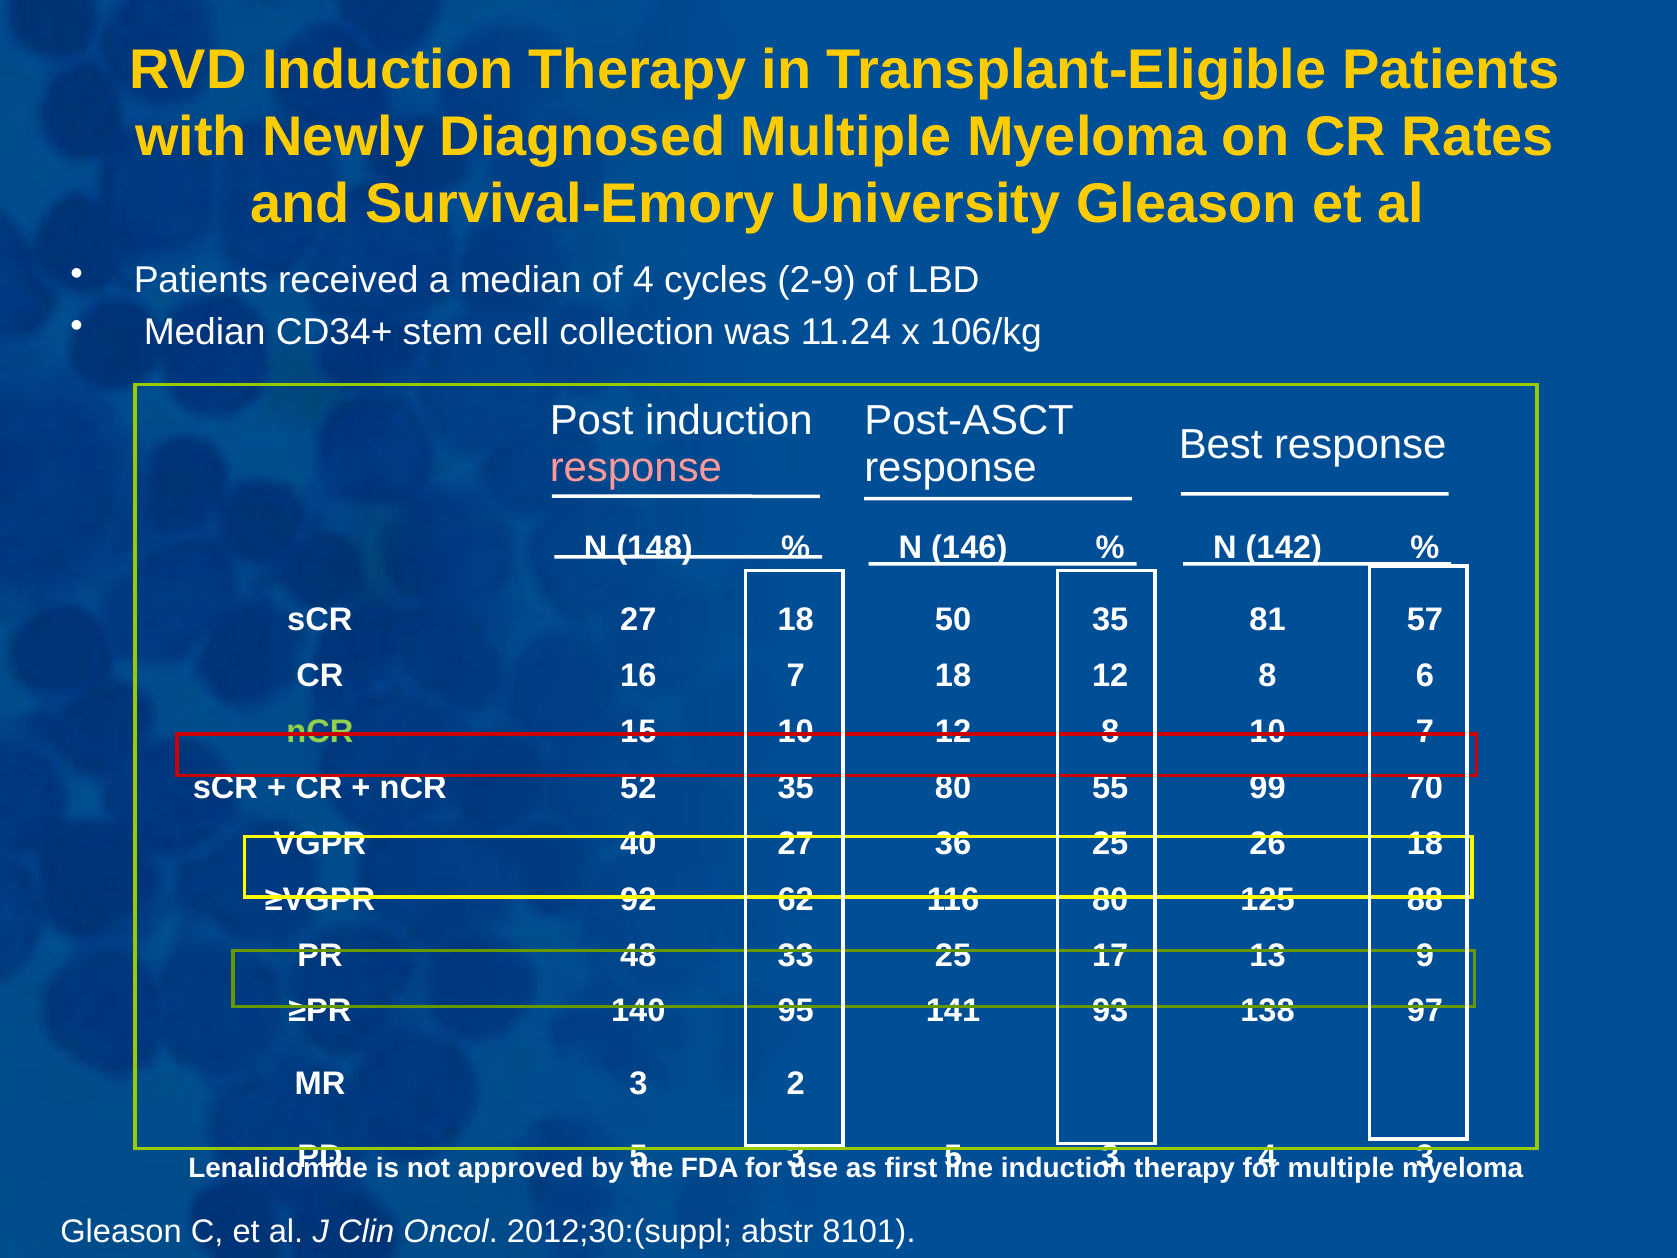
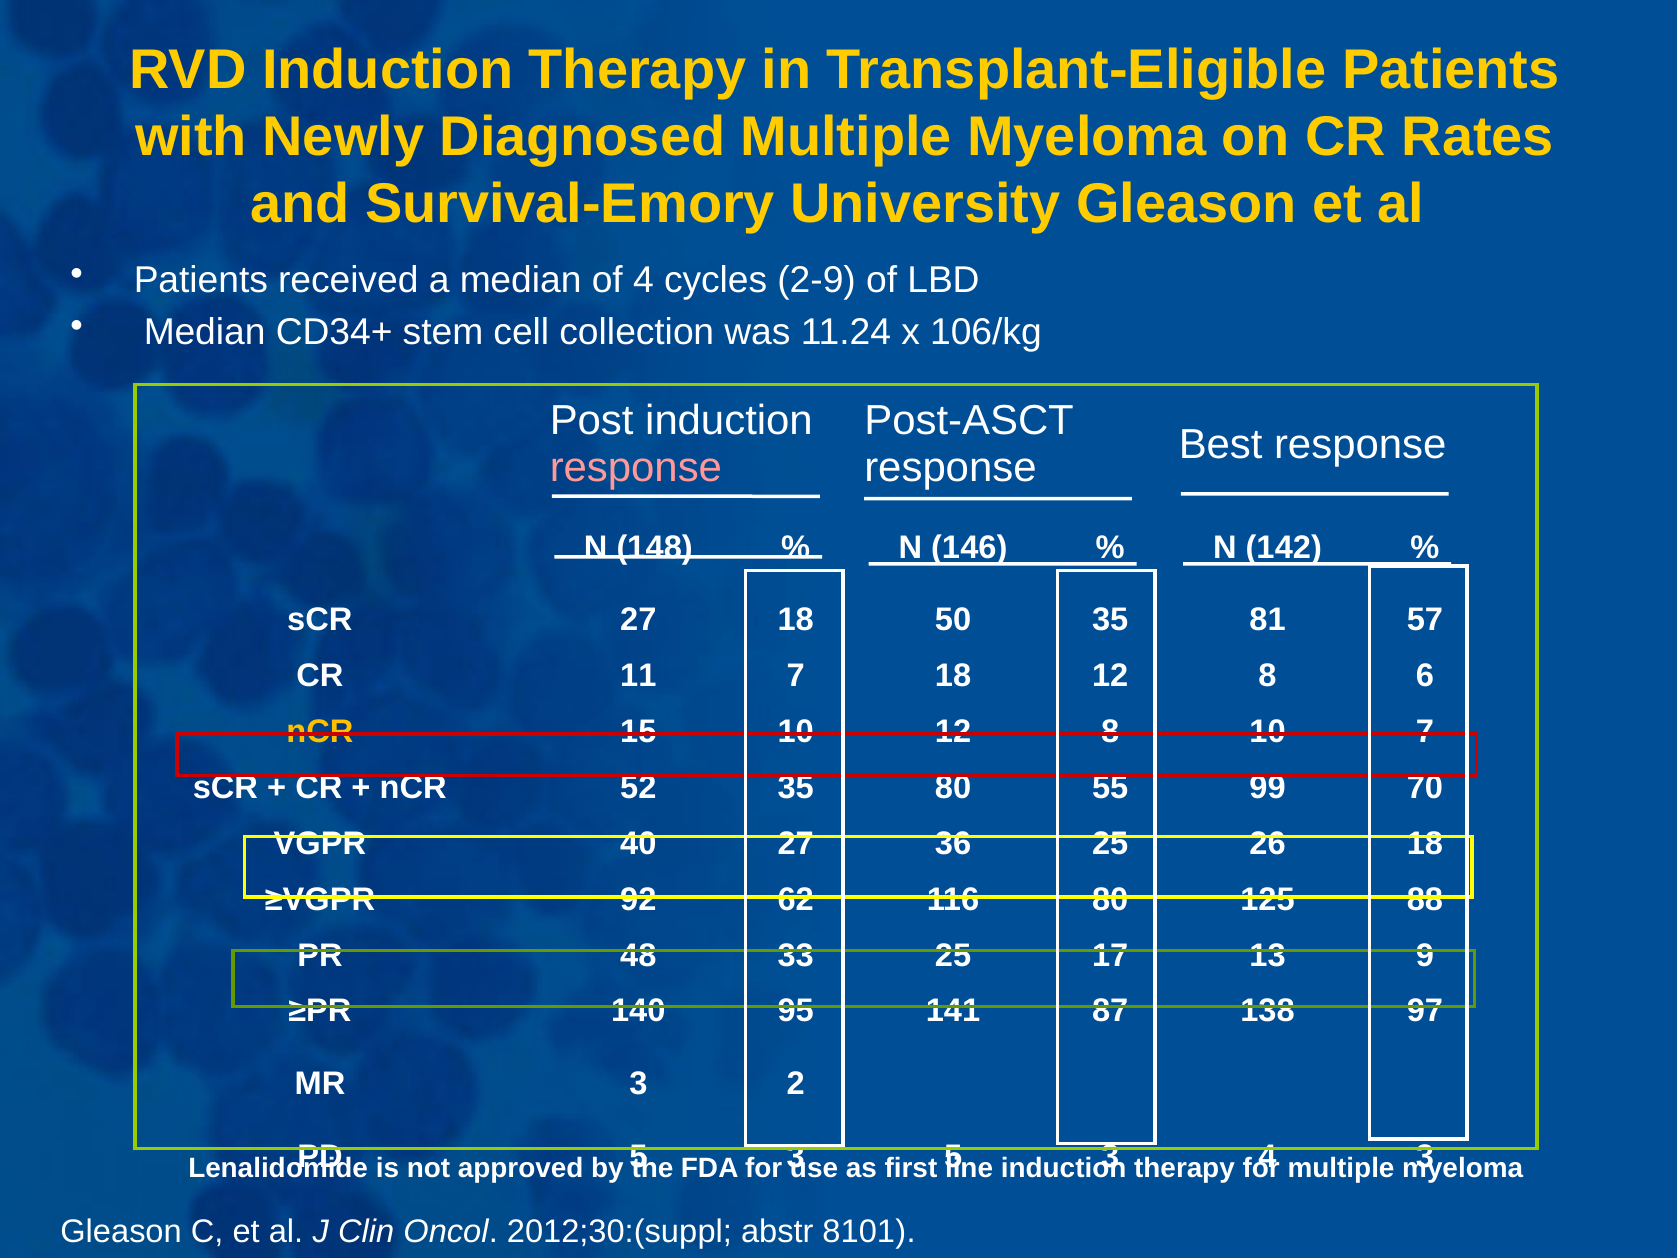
16: 16 -> 11
nCR at (320, 732) colour: light green -> yellow
93: 93 -> 87
